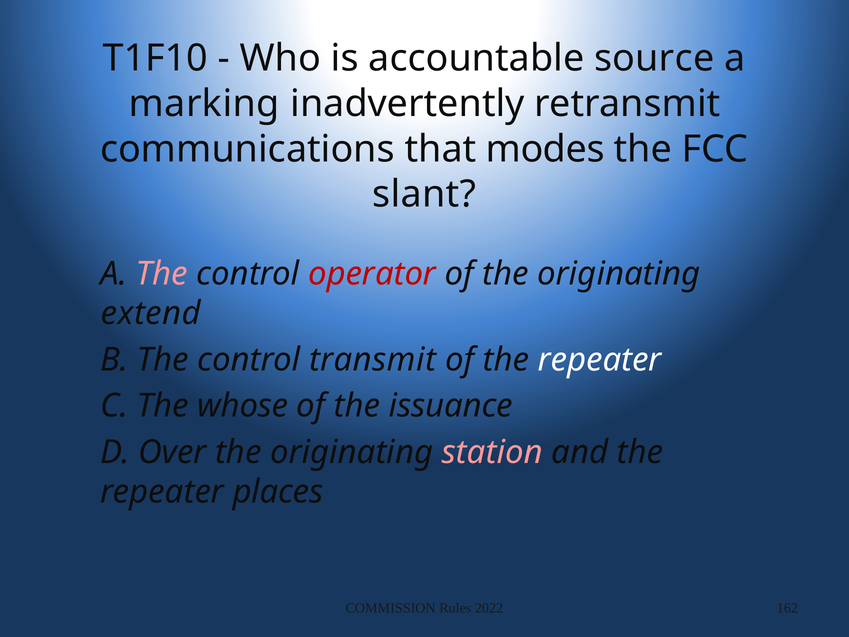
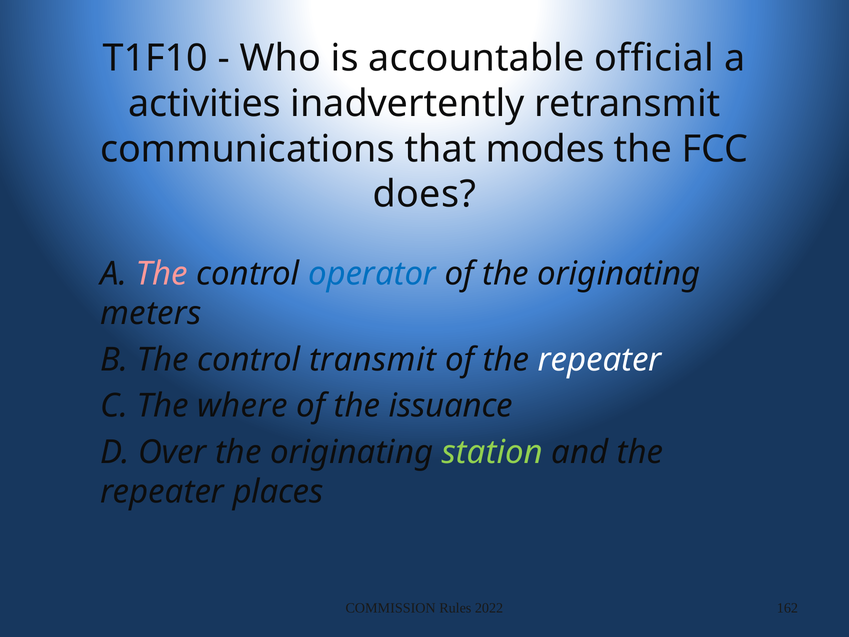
source: source -> official
marking: marking -> activities
slant: slant -> does
operator colour: red -> blue
extend: extend -> meters
whose: whose -> where
station colour: pink -> light green
